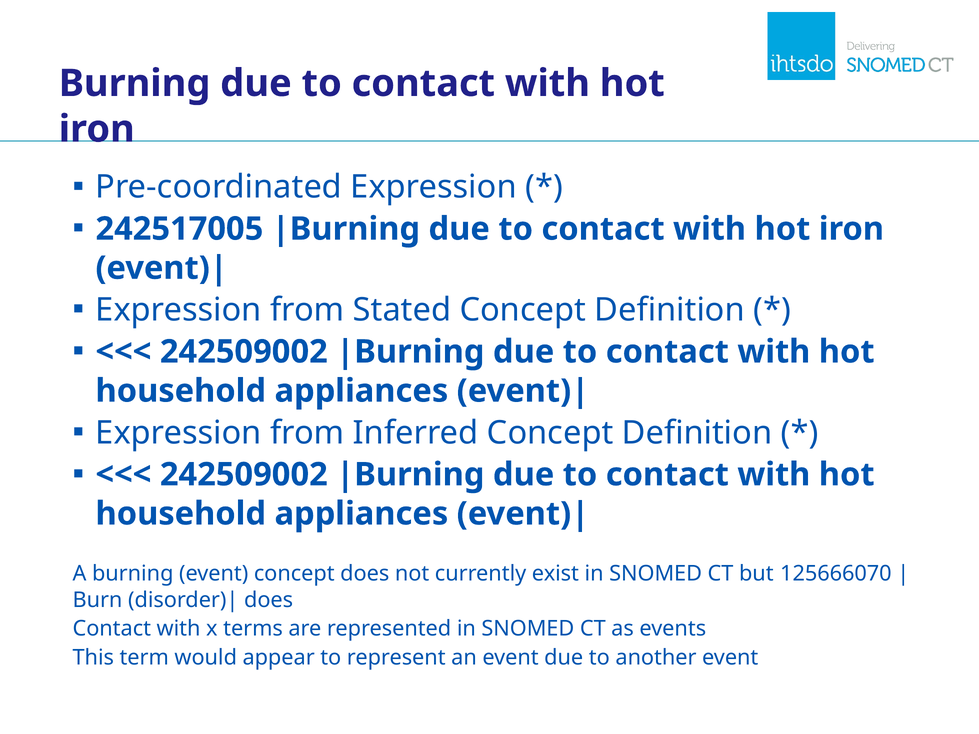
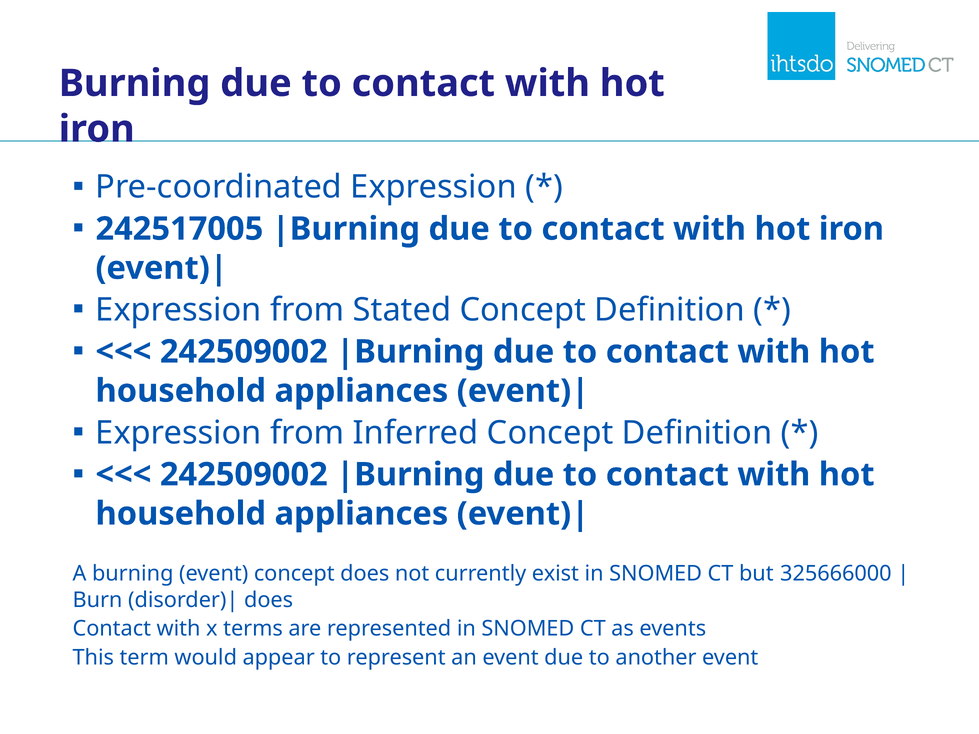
125666070: 125666070 -> 325666000
